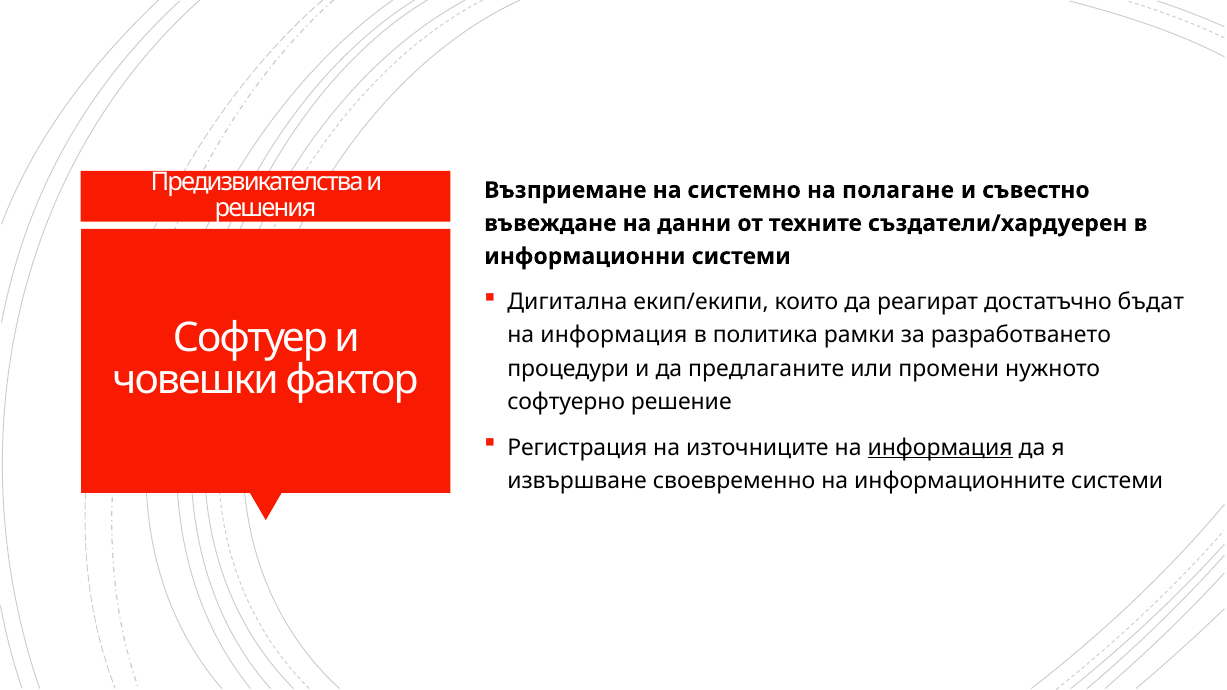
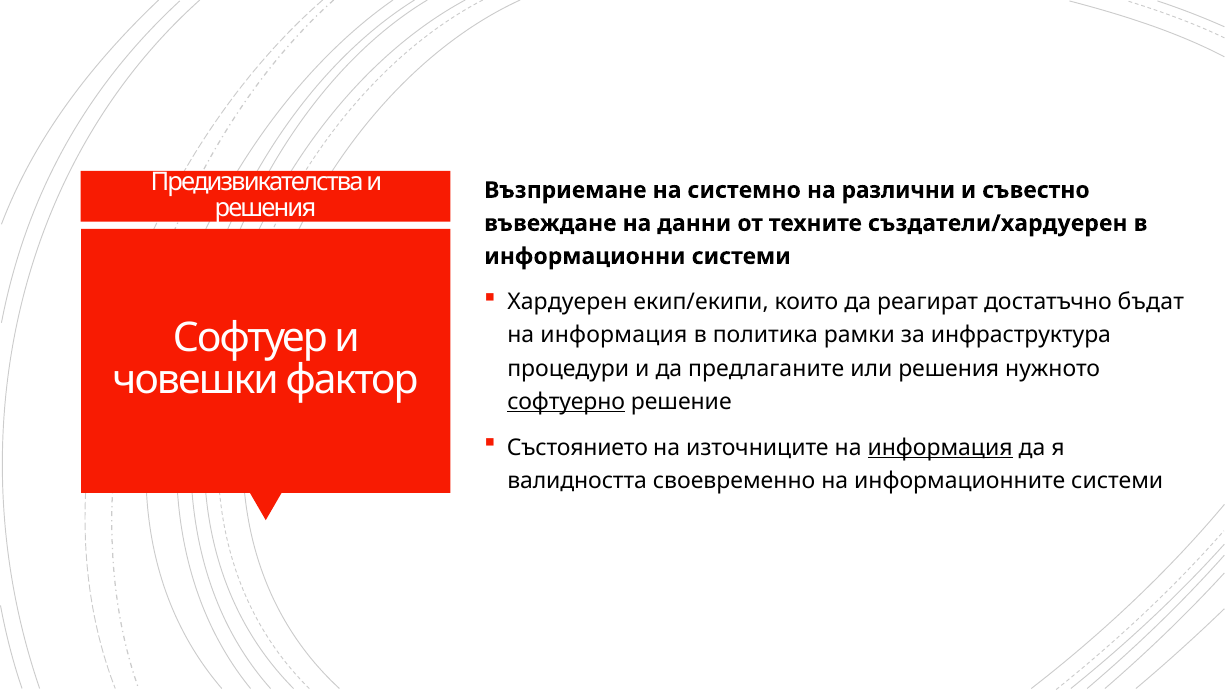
полагане: полагане -> различни
Дигитална: Дигитална -> Хардуерен
разработването: разработването -> инфраструктура
или промени: промени -> решения
софтуерно underline: none -> present
Регистрация: Регистрация -> Състоянието
извършване: извършване -> валидността
